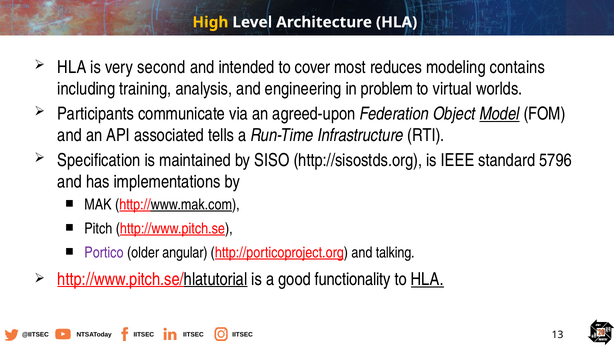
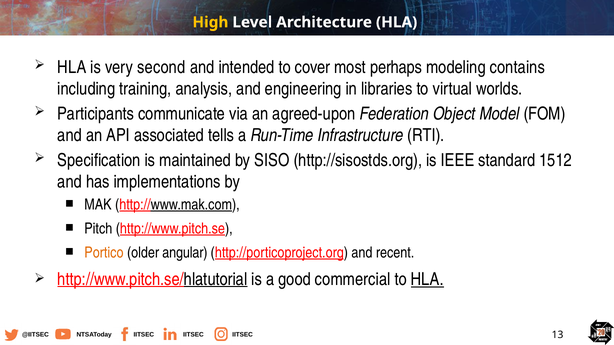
reduces: reduces -> perhaps
problem: problem -> libraries
Model underline: present -> none
5796: 5796 -> 1512
Portico colour: purple -> orange
talking: talking -> recent
functionality: functionality -> commercial
